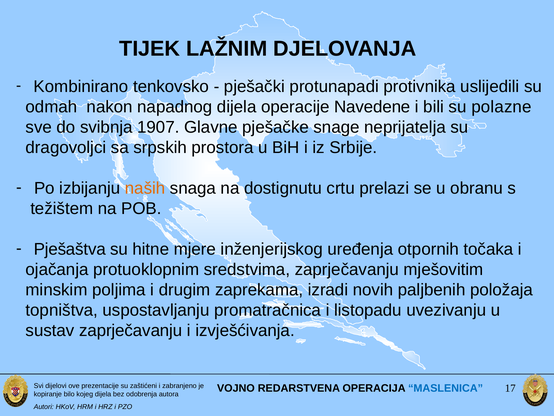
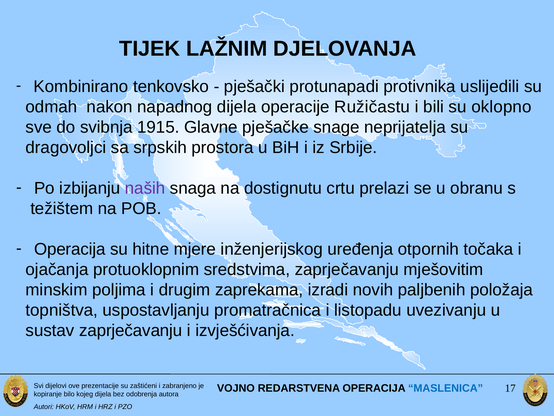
Navedene: Navedene -> Ružičastu
polazne: polazne -> oklopno
1907: 1907 -> 1915
naših colour: orange -> purple
Pješaštva at (70, 249): Pješaštva -> Operacija
